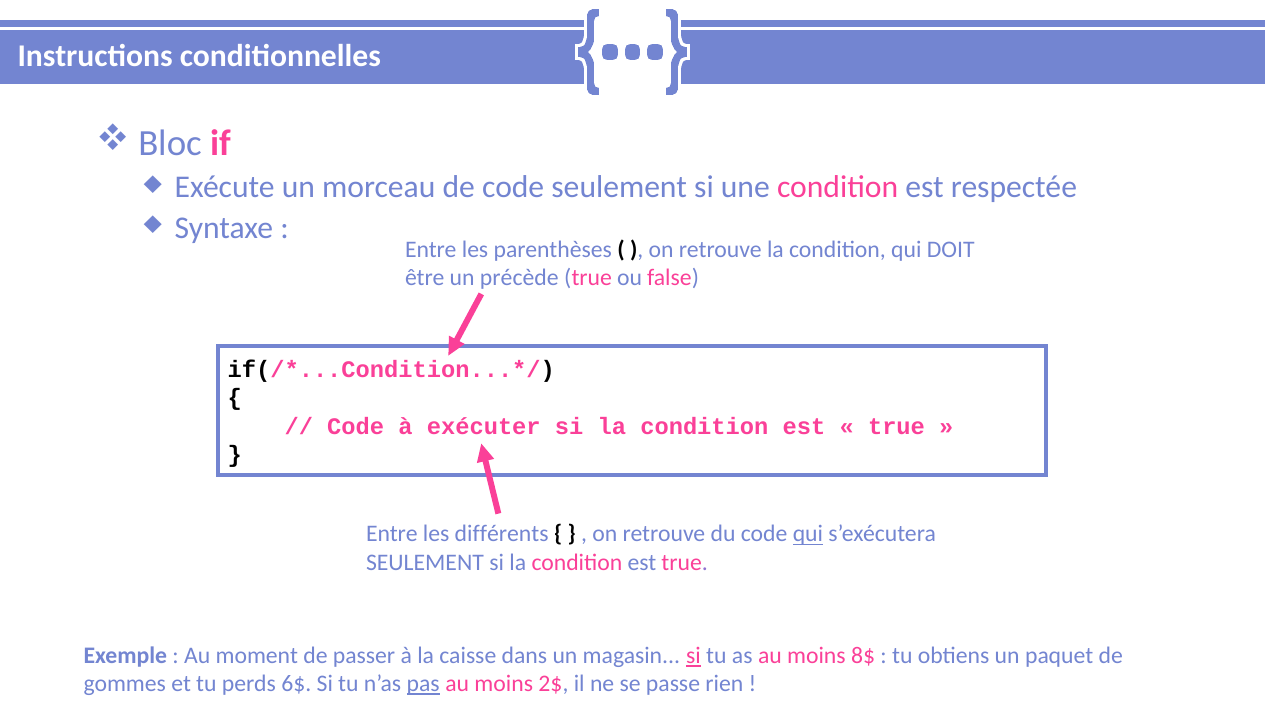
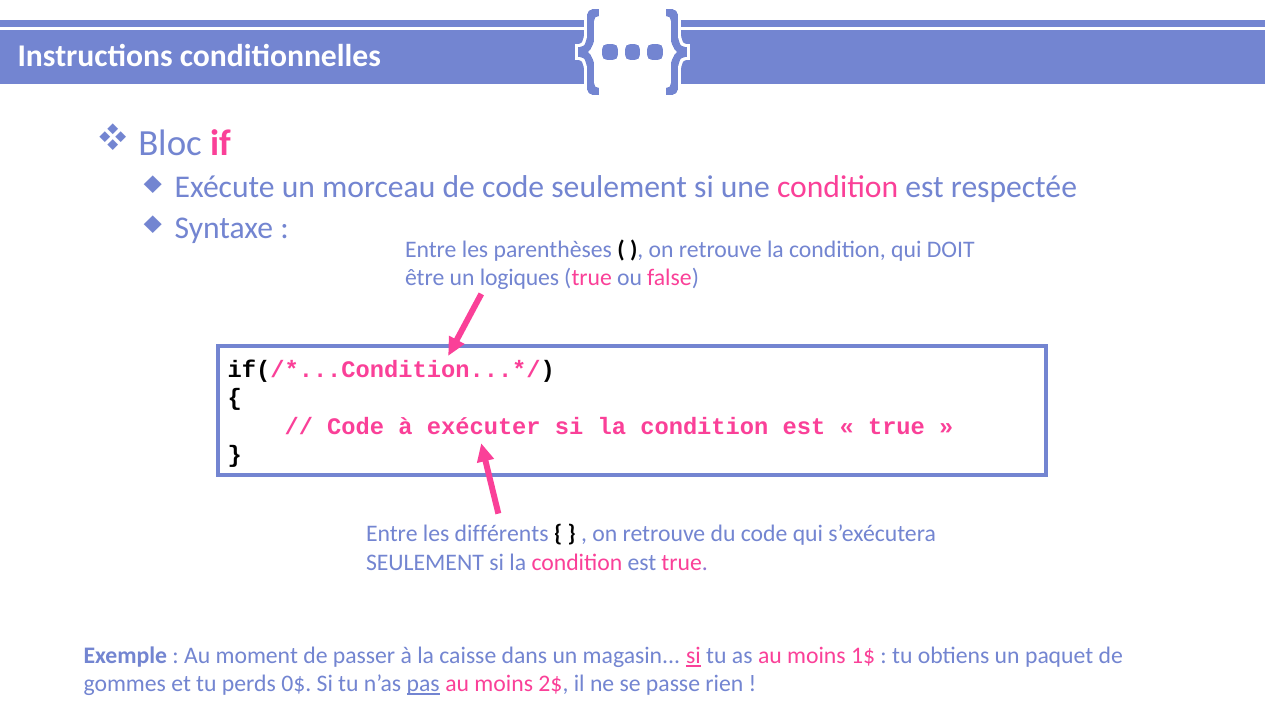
précède: précède -> logiques
qui at (808, 535) underline: present -> none
8$: 8$ -> 1$
6$: 6$ -> 0$
